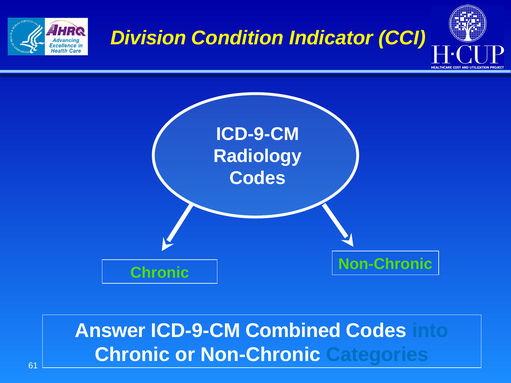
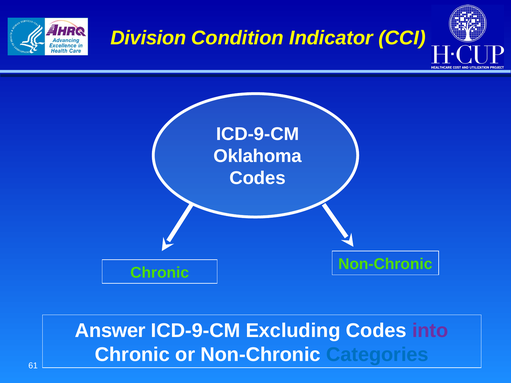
Radiology: Radiology -> Oklahoma
Combined: Combined -> Excluding
into colour: blue -> purple
